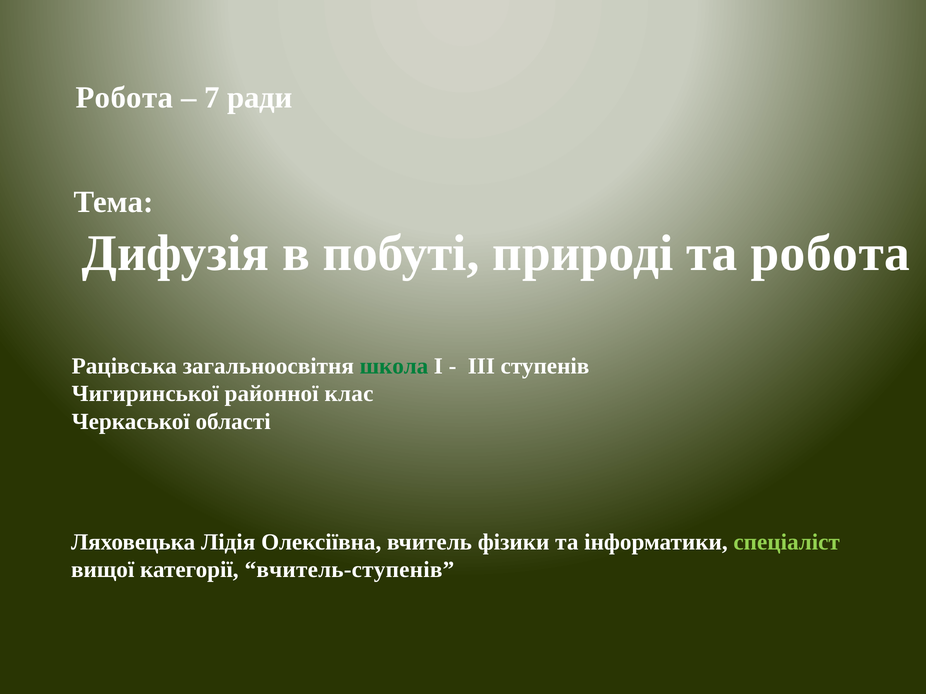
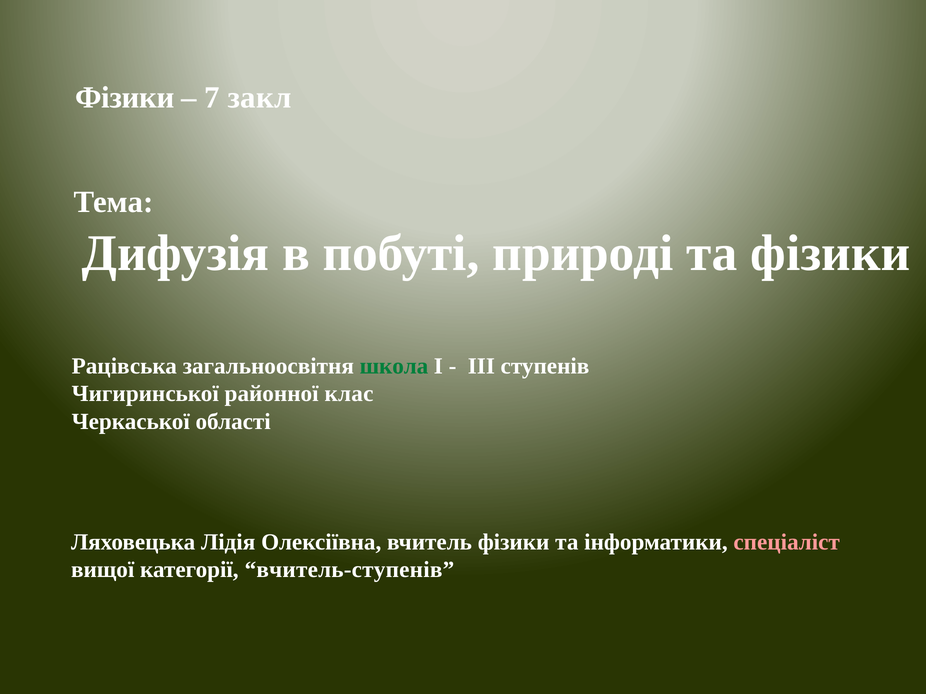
Робота at (124, 98): Робота -> Фізики
ради: ради -> закл
та робота: робота -> фізики
спеціаліст colour: light green -> pink
